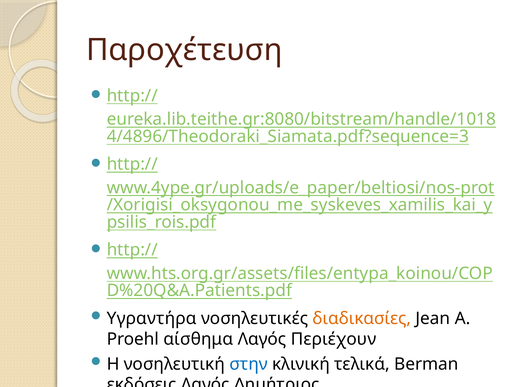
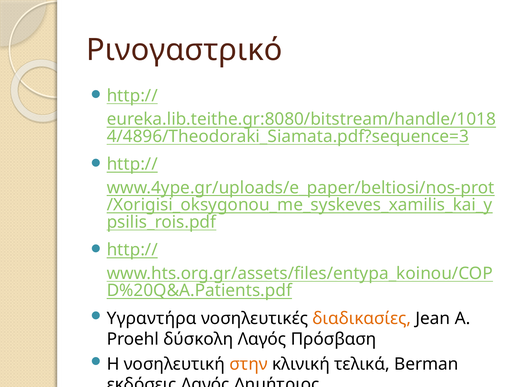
Παροχέτευση: Παροχέτευση -> Ρινογαστρικό
αίσθημα: αίσθημα -> δύσκολη
Περιέχουν: Περιέχουν -> Πρόσβαση
στην colour: blue -> orange
